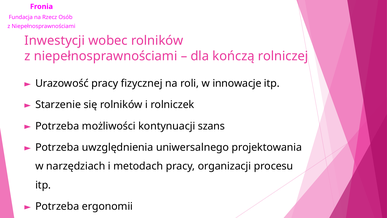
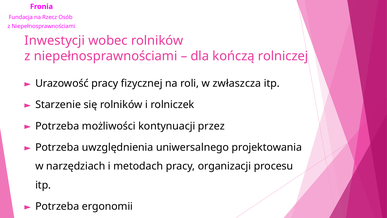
innowacje: innowacje -> zwłaszcza
szans: szans -> przez
